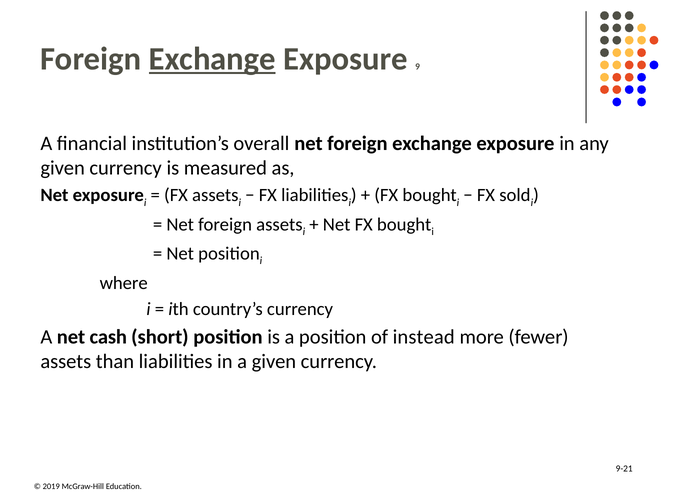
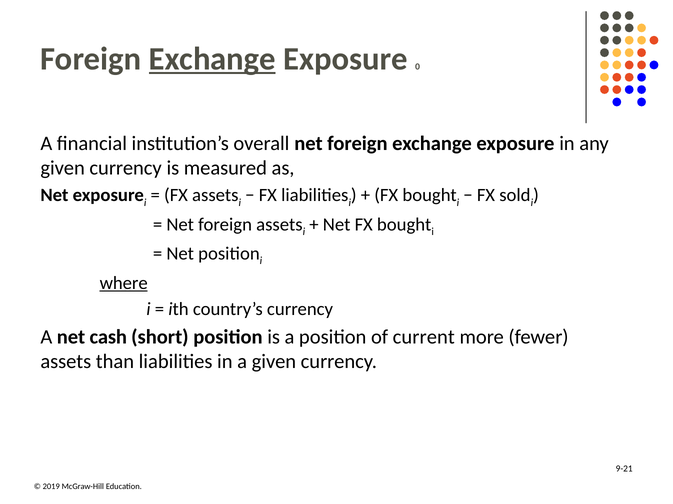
9: 9 -> 0
where underline: none -> present
instead: instead -> current
